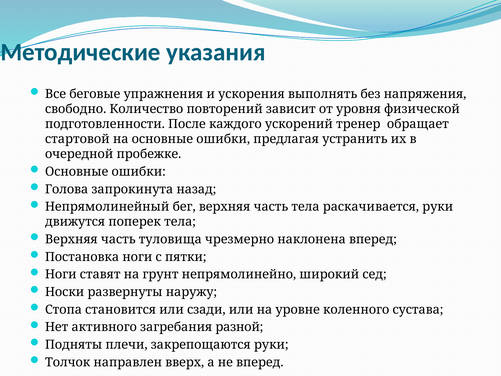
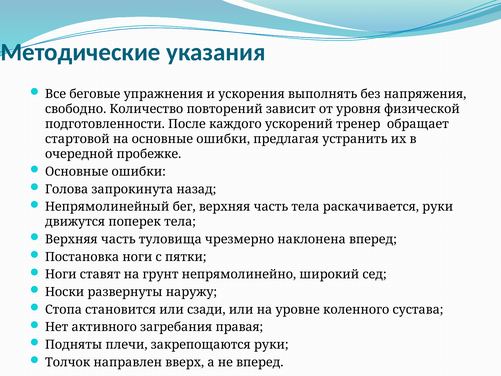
разной: разной -> правая
